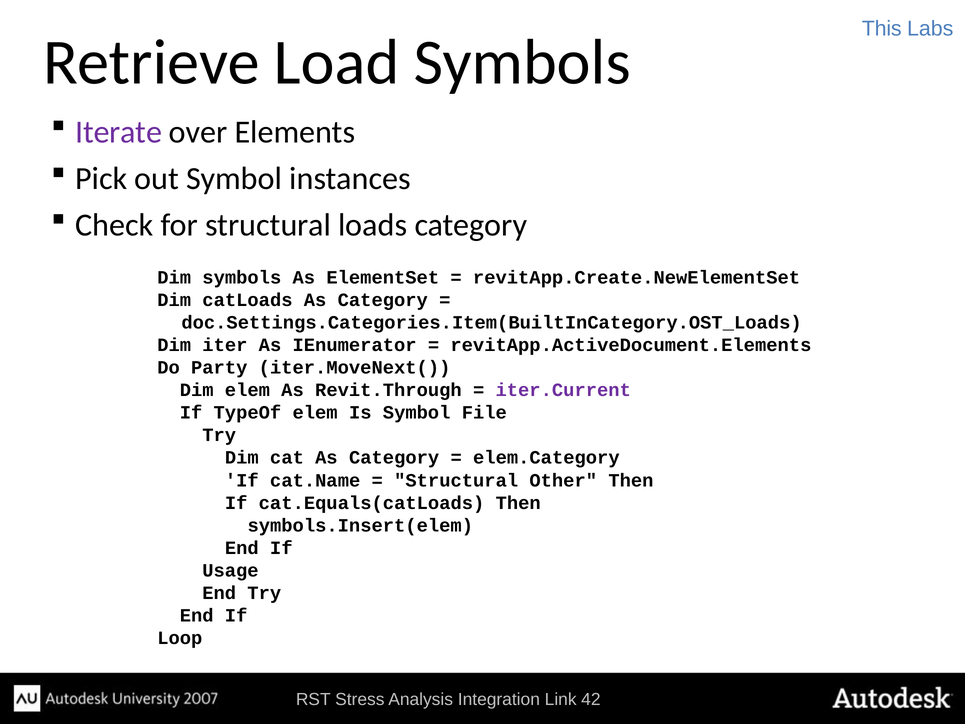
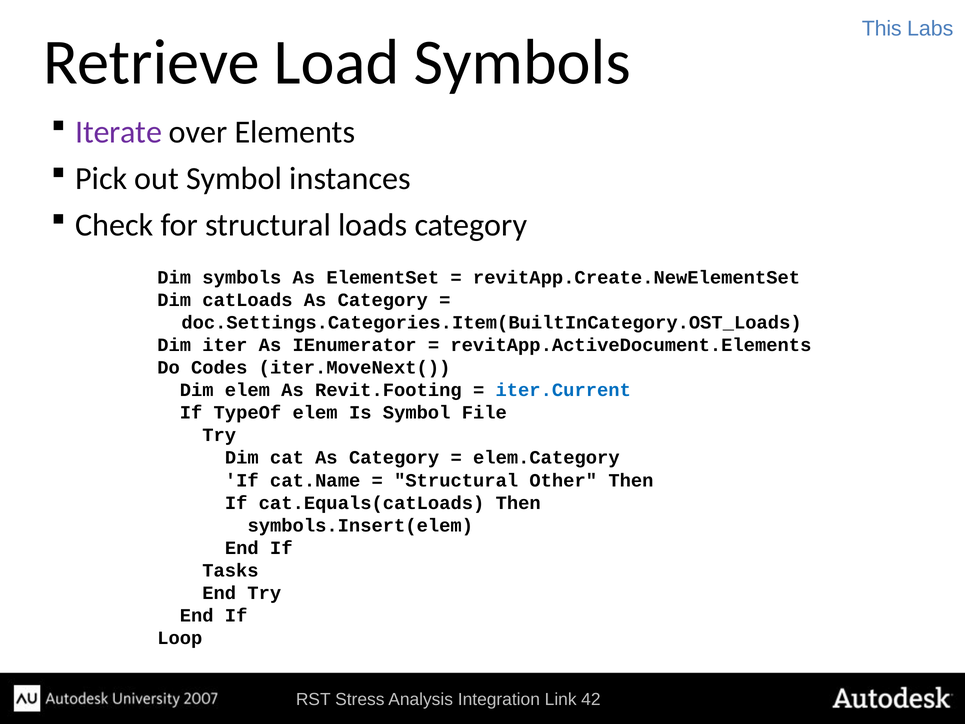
Party: Party -> Codes
Revit.Through: Revit.Through -> Revit.Footing
iter.Current colour: purple -> blue
Usage: Usage -> Tasks
